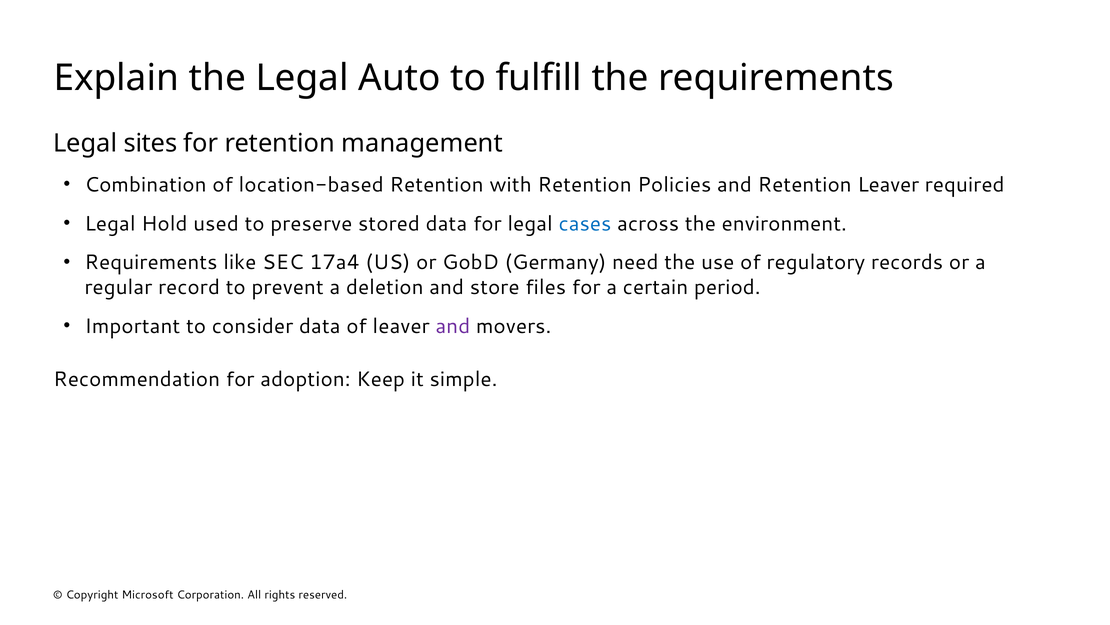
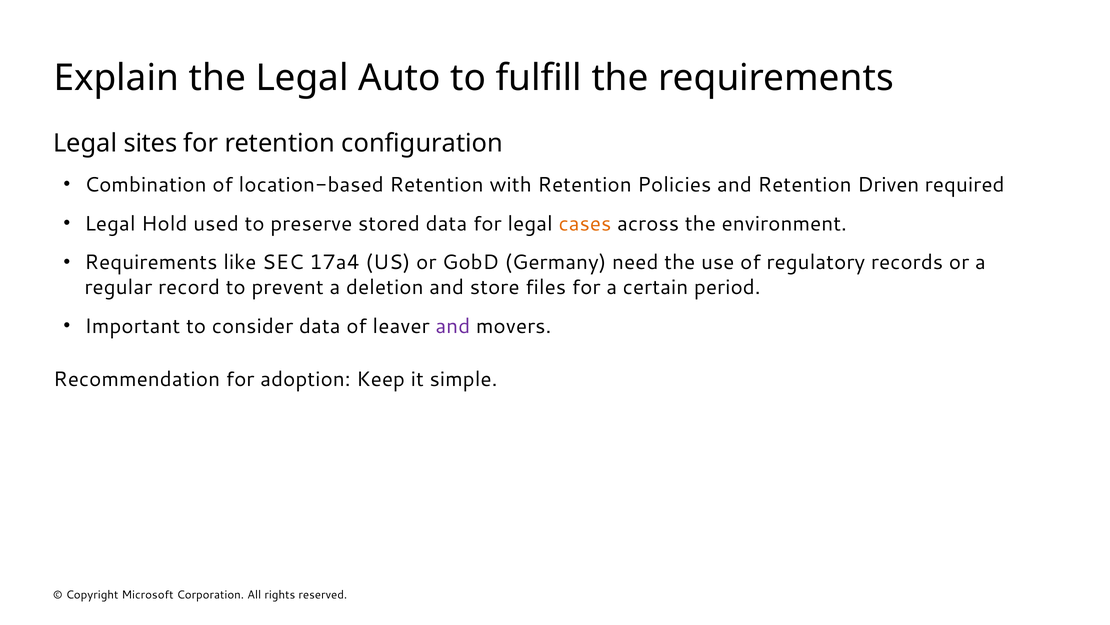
management: management -> configuration
Retention Leaver: Leaver -> Driven
cases colour: blue -> orange
